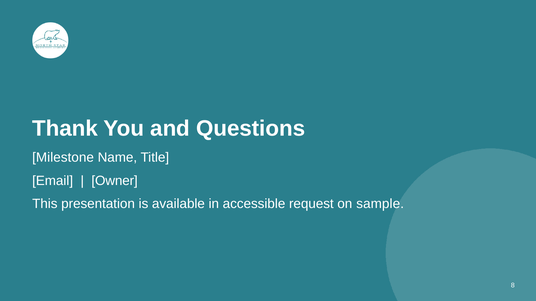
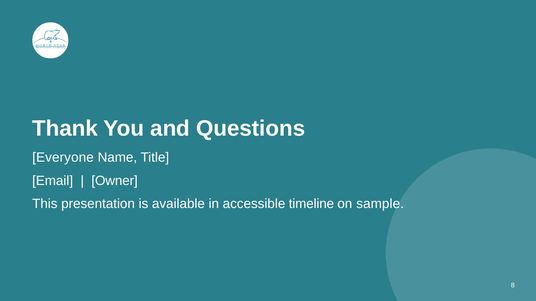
Milestone: Milestone -> Everyone
request: request -> timeline
